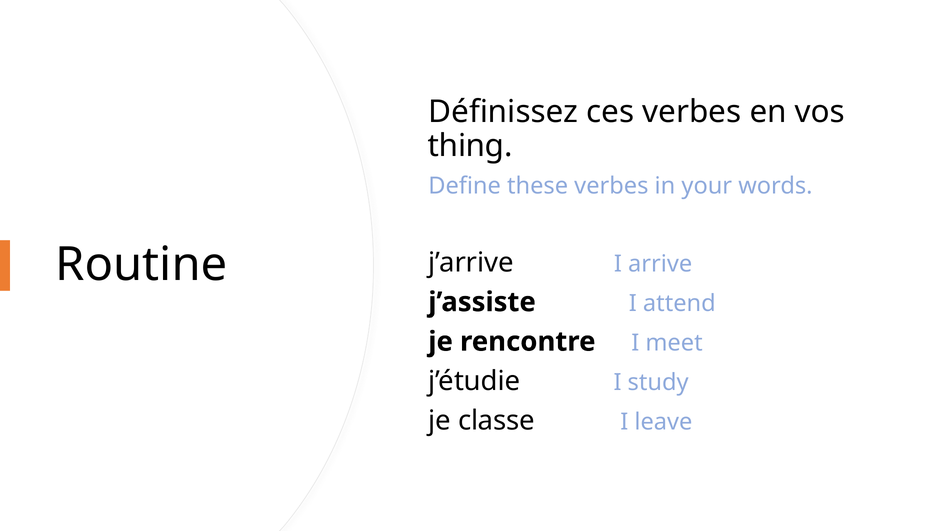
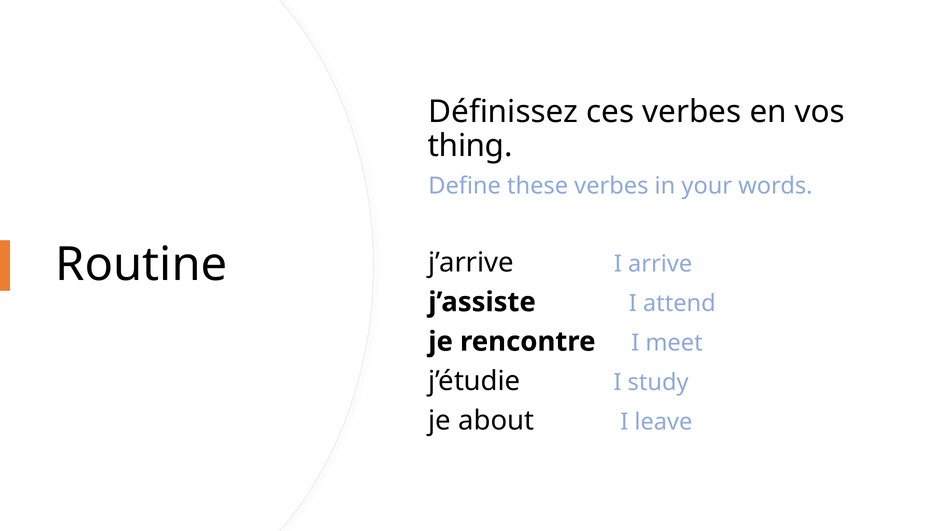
classe: classe -> about
